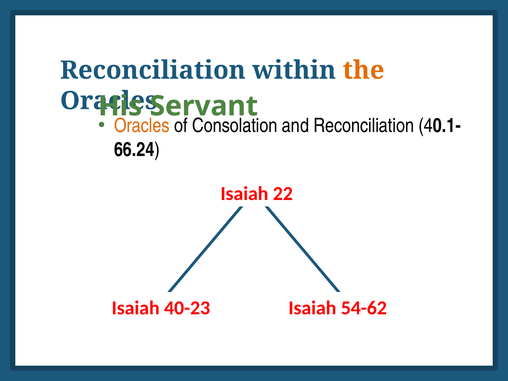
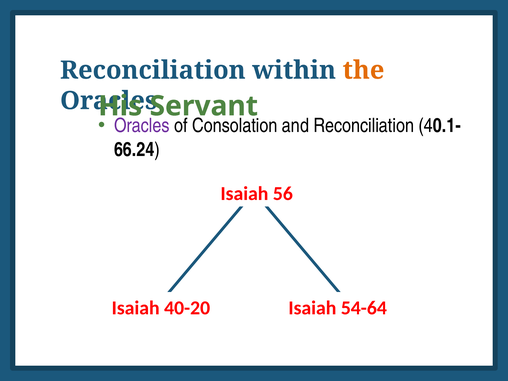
Oracles at (142, 126) colour: orange -> purple
22: 22 -> 56
40-23: 40-23 -> 40-20
54-62: 54-62 -> 54-64
